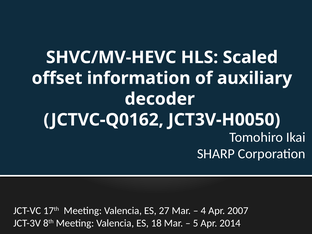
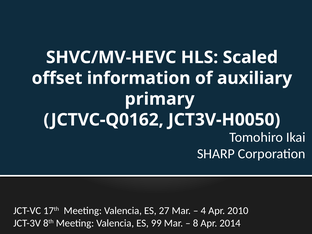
decoder: decoder -> primary
2007: 2007 -> 2010
18: 18 -> 99
5: 5 -> 8
